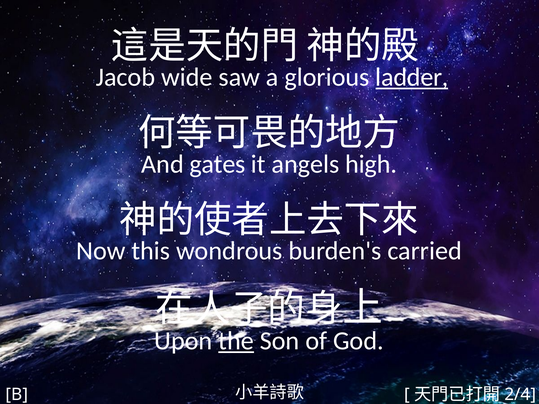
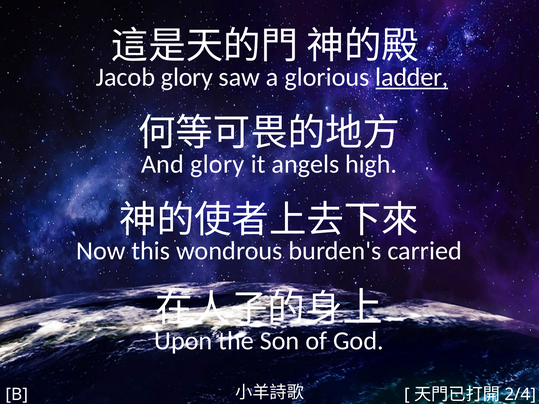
Jacob wide: wide -> glory
And gates: gates -> glory
the underline: present -> none
